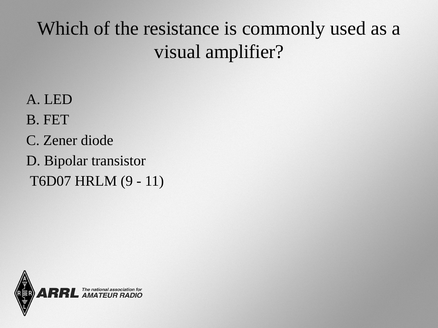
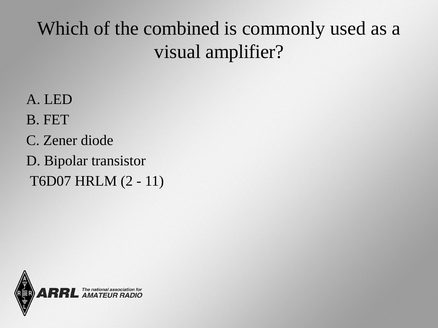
resistance: resistance -> combined
9: 9 -> 2
